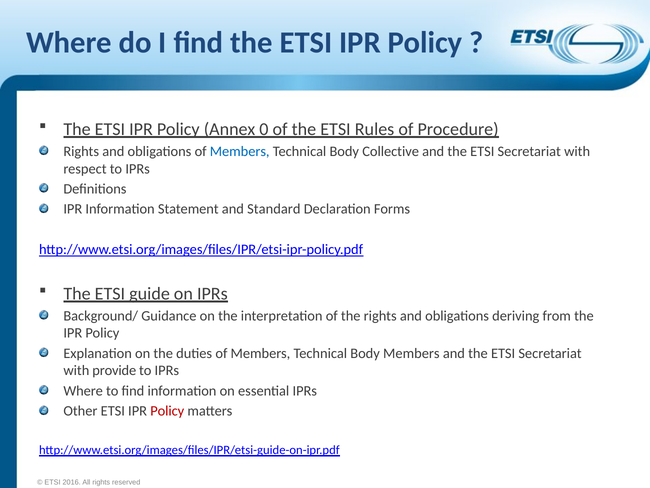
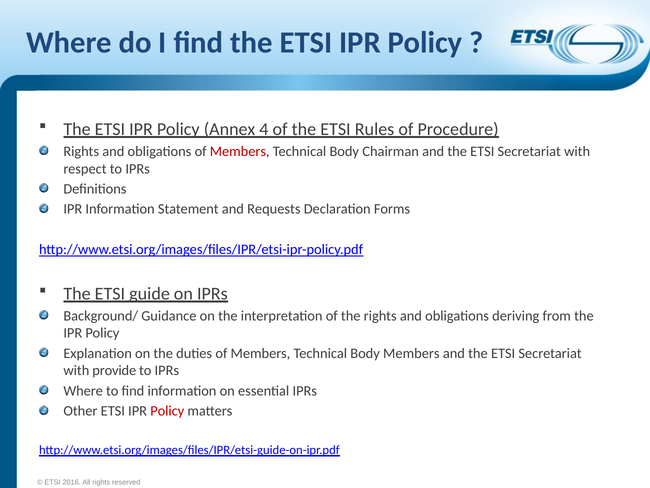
0: 0 -> 4
Members at (240, 151) colour: blue -> red
Collective: Collective -> Chairman
Standard: Standard -> Requests
